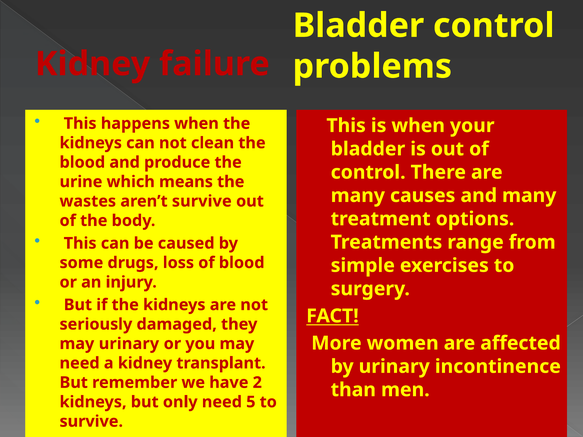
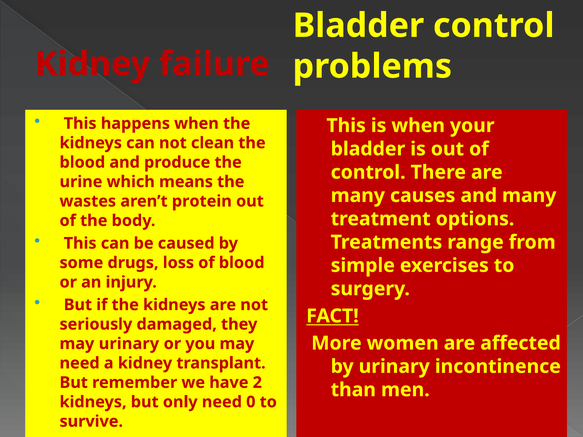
aren’t survive: survive -> protein
5: 5 -> 0
